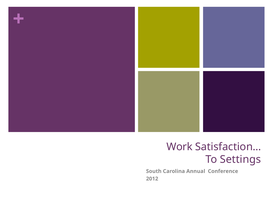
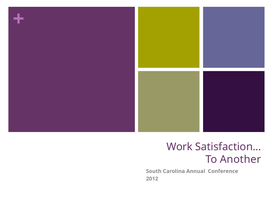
Settings: Settings -> Another
